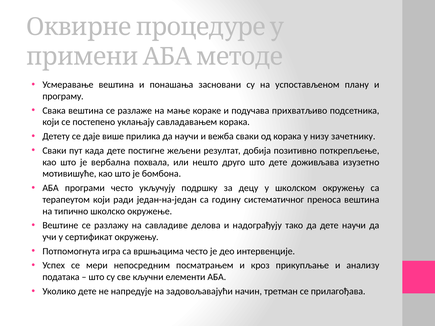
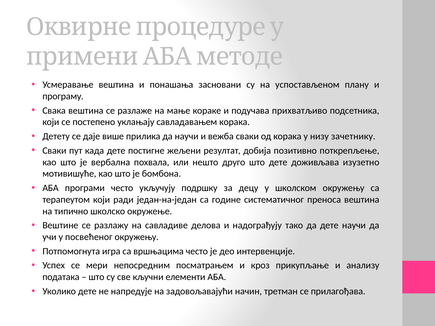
годину: годину -> године
сертификат: сертификат -> посвећеног
